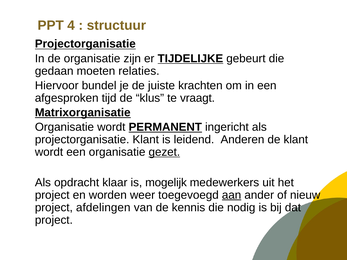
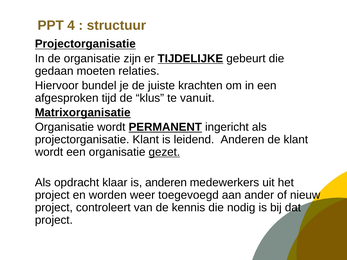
vraagt: vraagt -> vanuit
is mogelijk: mogelijk -> anderen
aan underline: present -> none
afdelingen: afdelingen -> controleert
